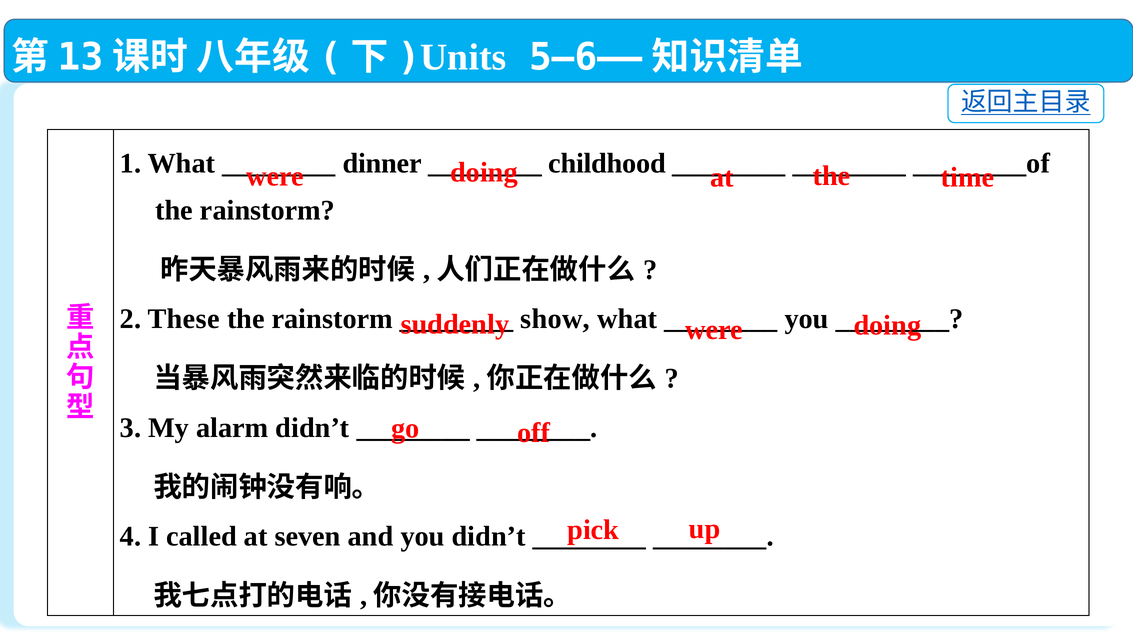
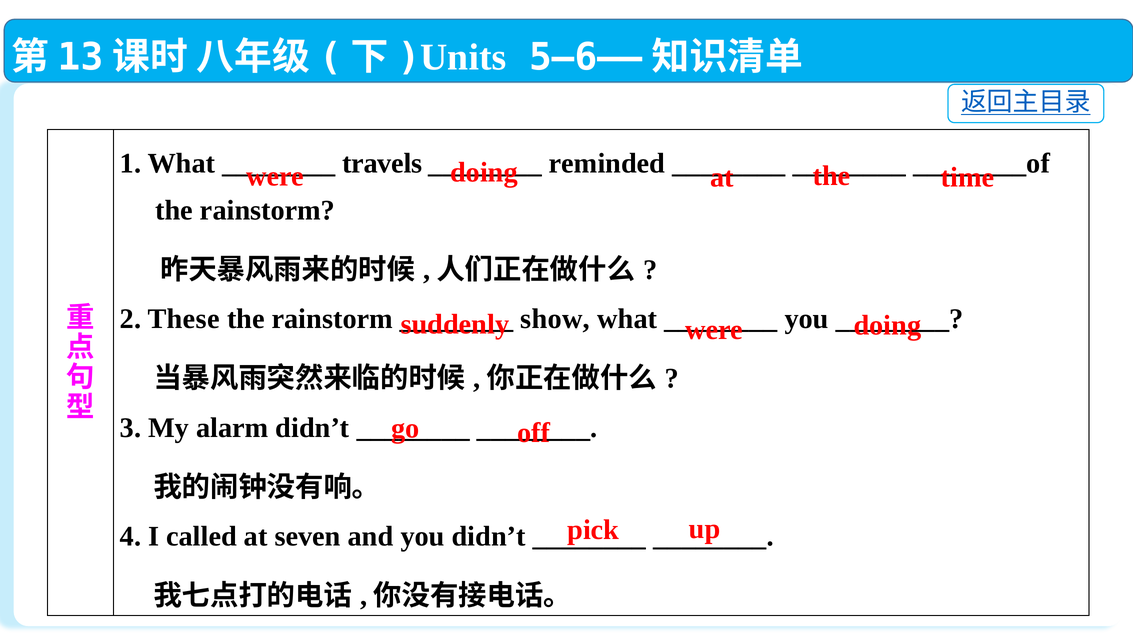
dinner: dinner -> travels
childhood: childhood -> reminded
